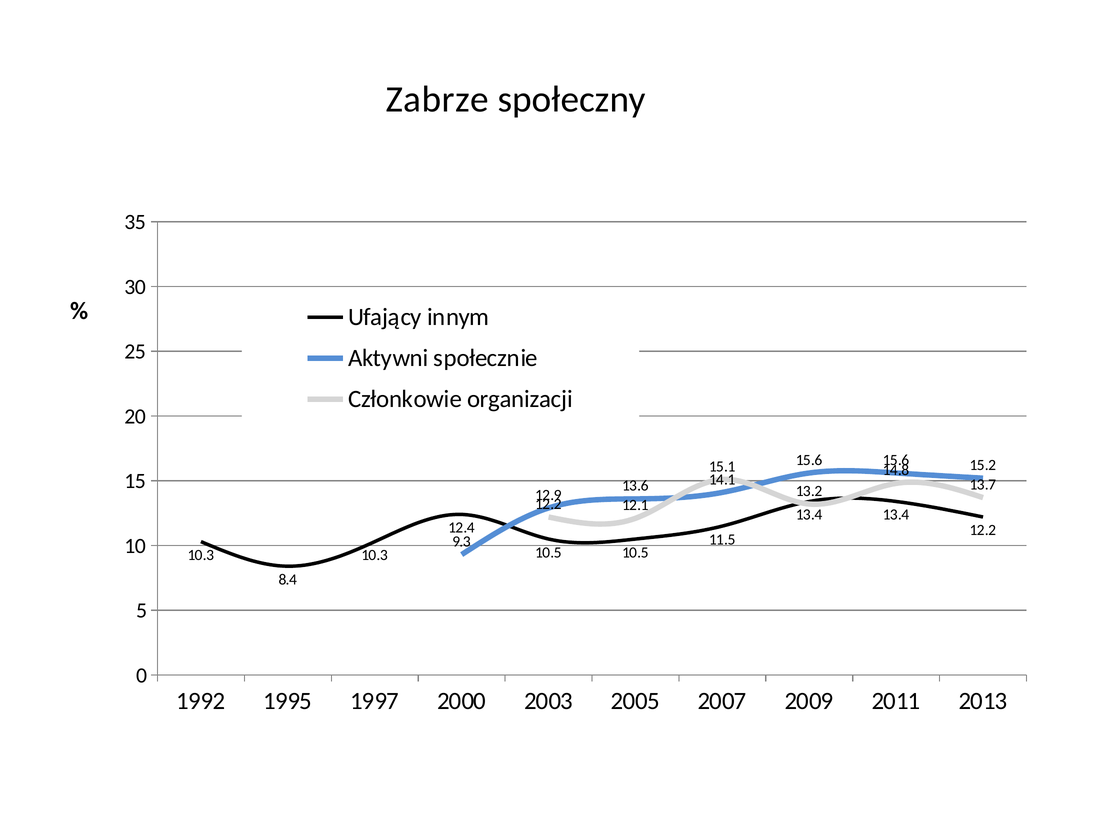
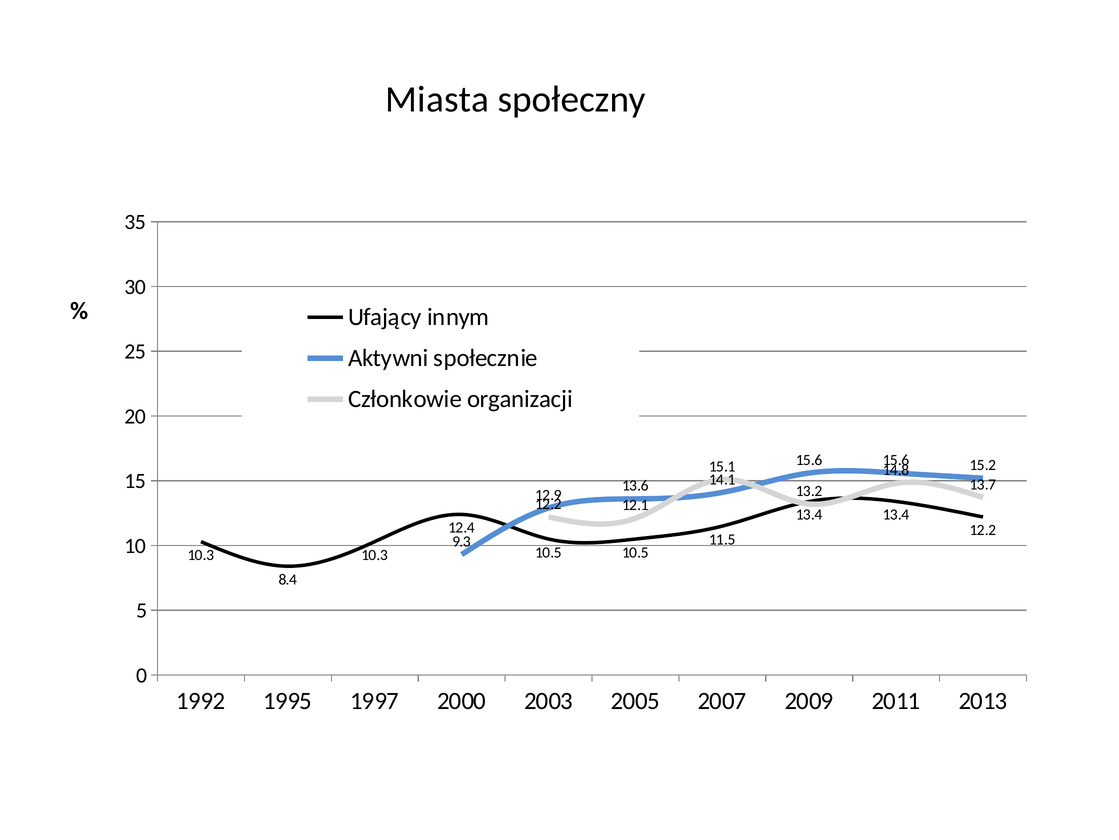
Zabrze: Zabrze -> Miasta
